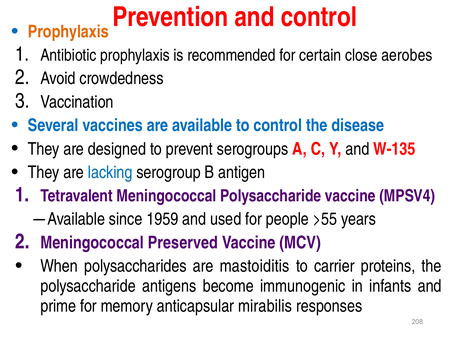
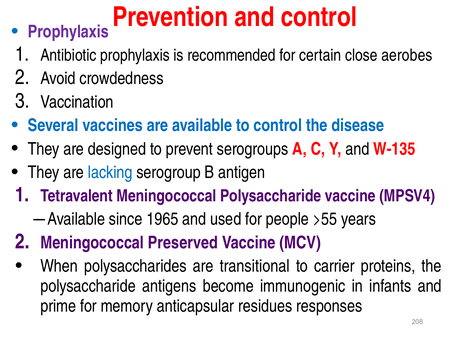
Prophylaxis at (68, 32) colour: orange -> purple
1959: 1959 -> 1965
mastoiditis: mastoiditis -> transitional
mirabilis: mirabilis -> residues
